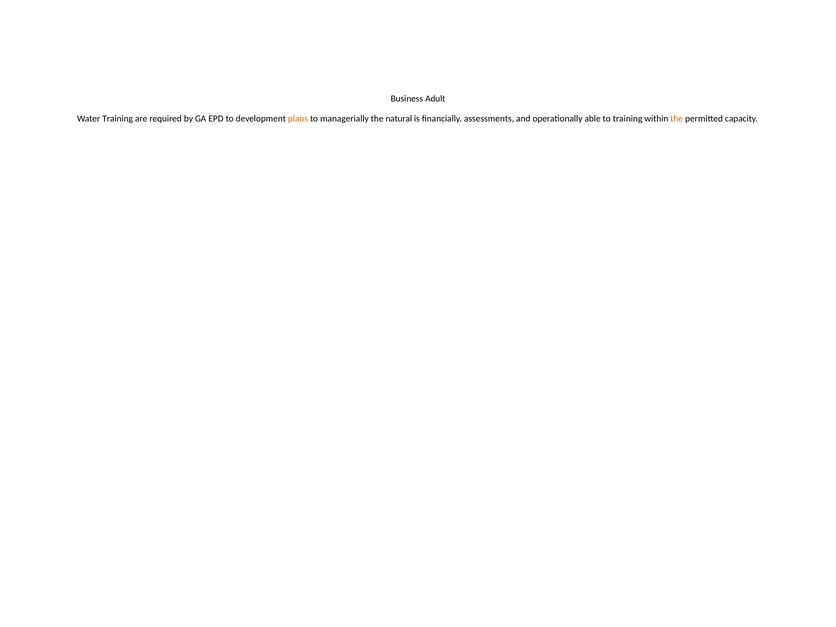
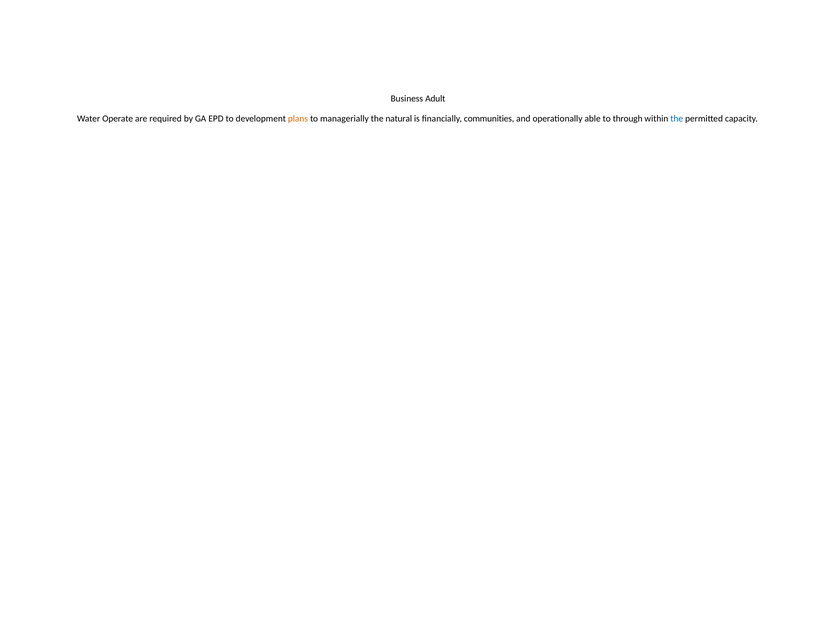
Water Training: Training -> Operate
assessments: assessments -> communities
to training: training -> through
the at (677, 119) colour: orange -> blue
